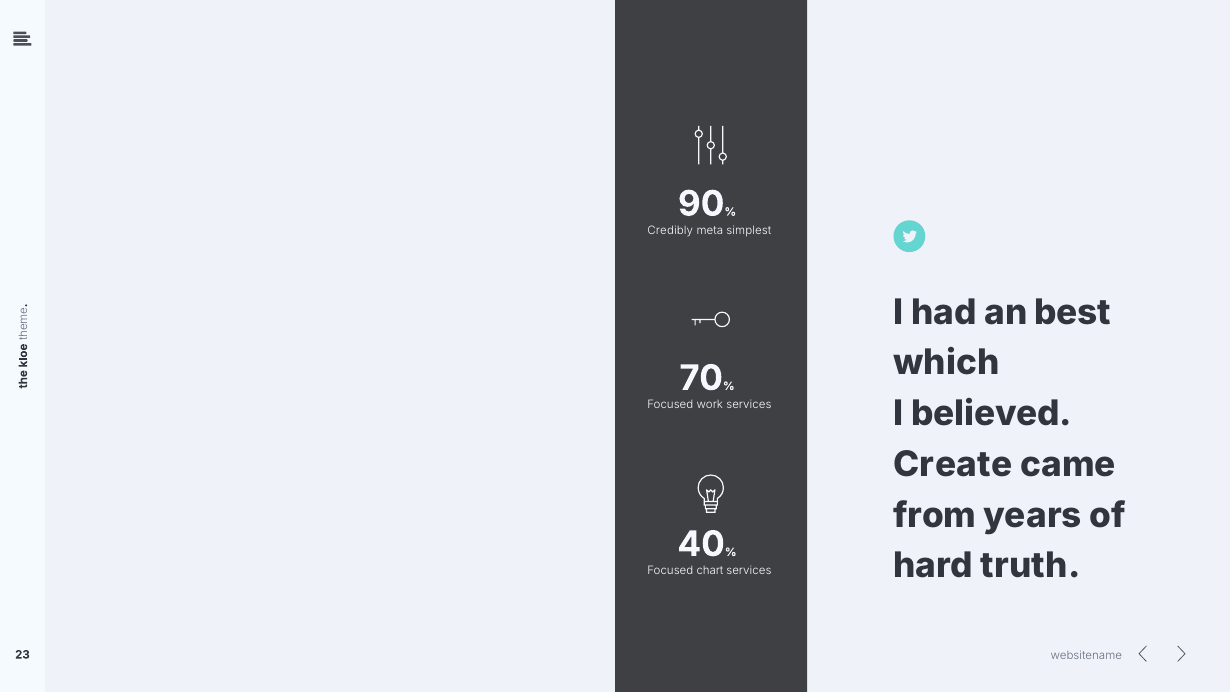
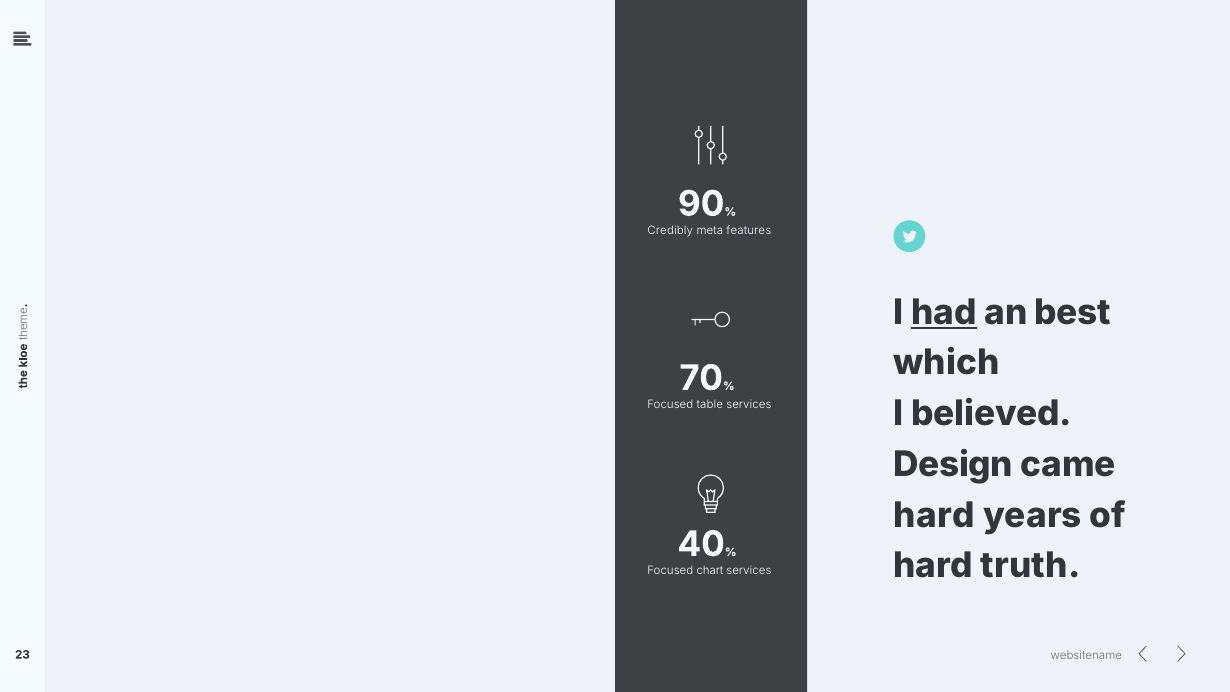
simplest: simplest -> features
had underline: none -> present
work: work -> table
Create: Create -> Design
from at (935, 515): from -> hard
